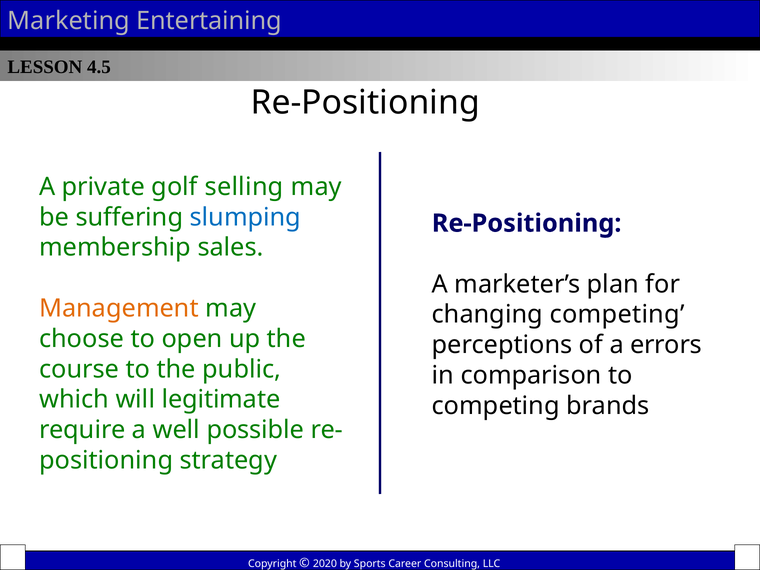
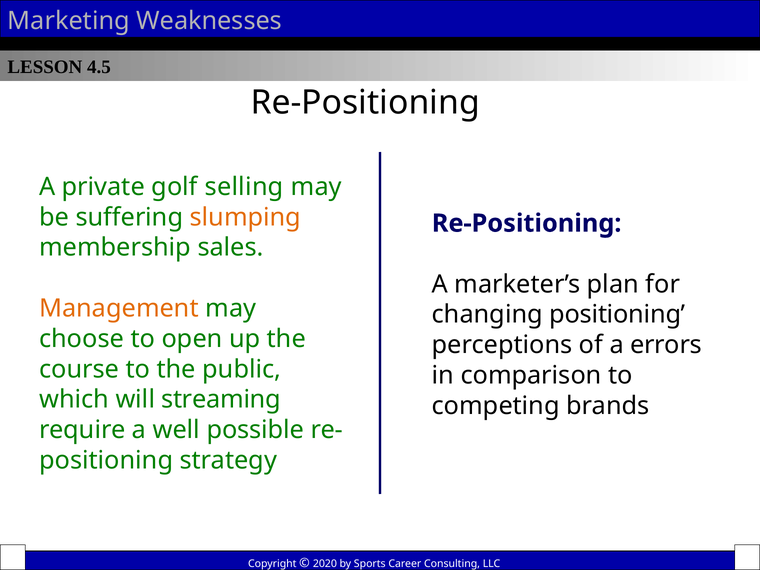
Entertaining: Entertaining -> Weaknesses
slumping colour: blue -> orange
changing competing: competing -> positioning
legitimate: legitimate -> streaming
